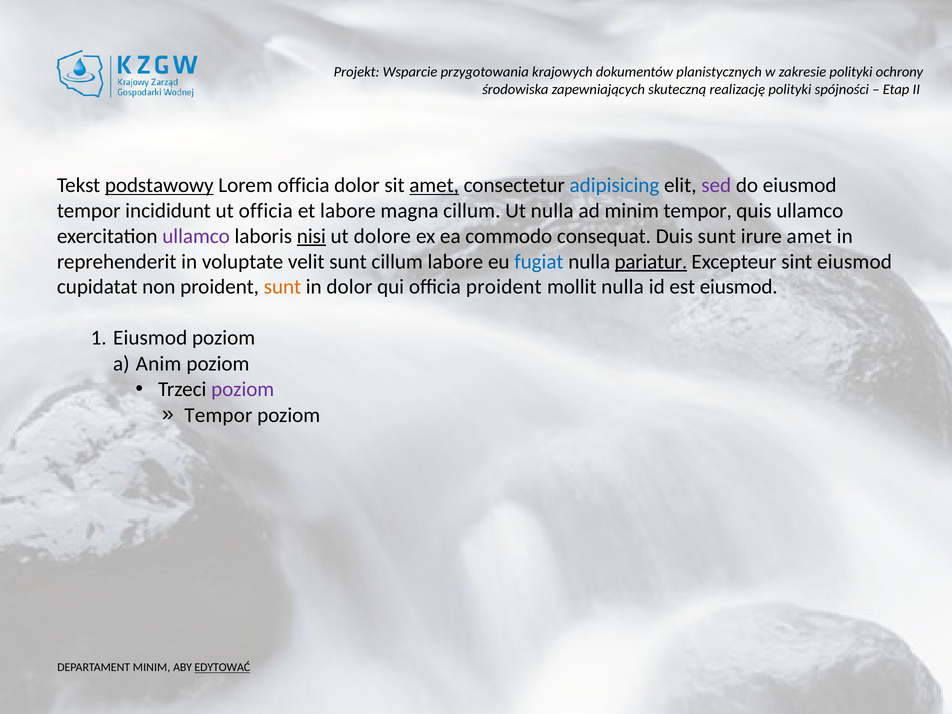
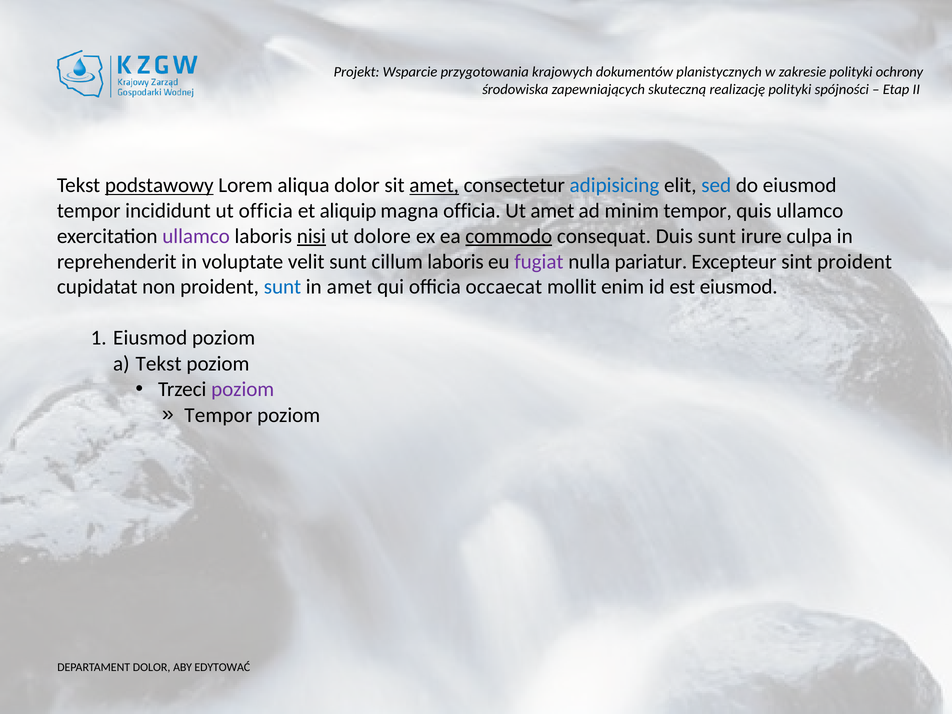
Lorem officia: officia -> aliqua
sed colour: purple -> blue
et labore: labore -> aliquip
magna cillum: cillum -> officia
Ut nulla: nulla -> amet
commodo underline: none -> present
irure amet: amet -> culpa
cillum labore: labore -> laboris
fugiat colour: blue -> purple
pariatur underline: present -> none
sint eiusmod: eiusmod -> proident
sunt at (282, 287) colour: orange -> blue
in dolor: dolor -> amet
officia proident: proident -> occaecat
mollit nulla: nulla -> enim
Anim at (159, 364): Anim -> Tekst
DEPARTAMENT MINIM: MINIM -> DOLOR
EDYTOWAĆ underline: present -> none
